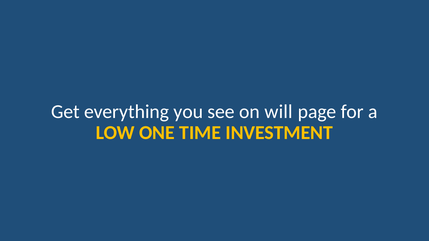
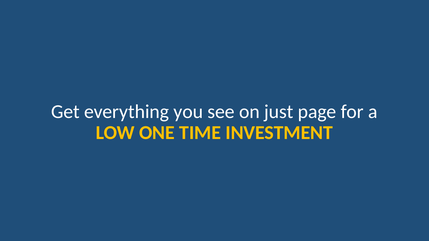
will: will -> just
